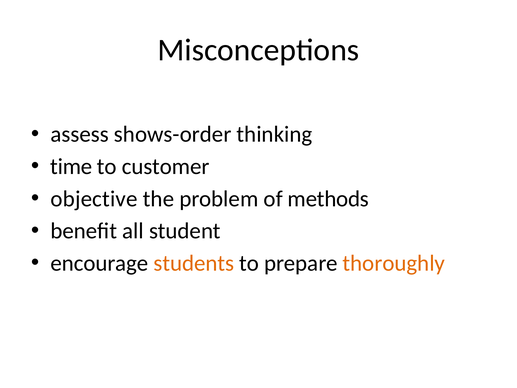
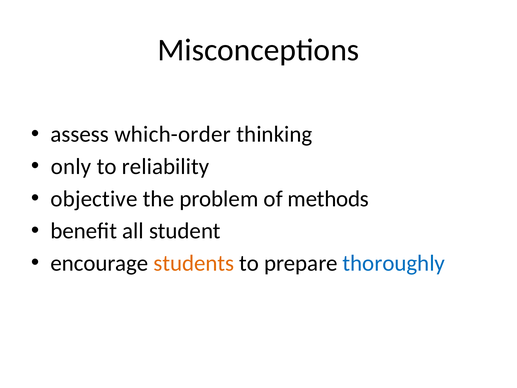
shows-order: shows-order -> which-order
time: time -> only
customer: customer -> reliability
thoroughly colour: orange -> blue
